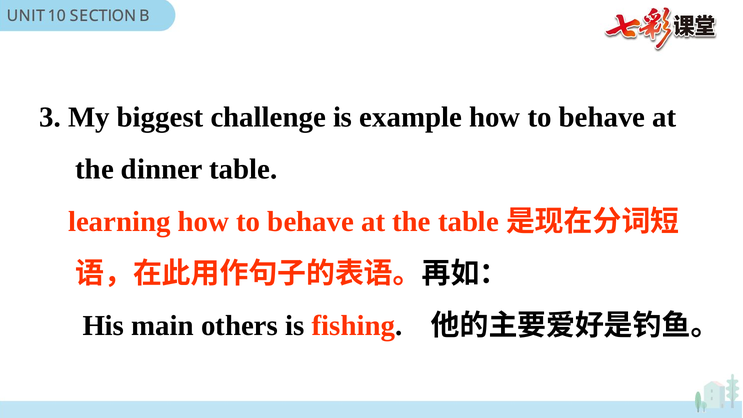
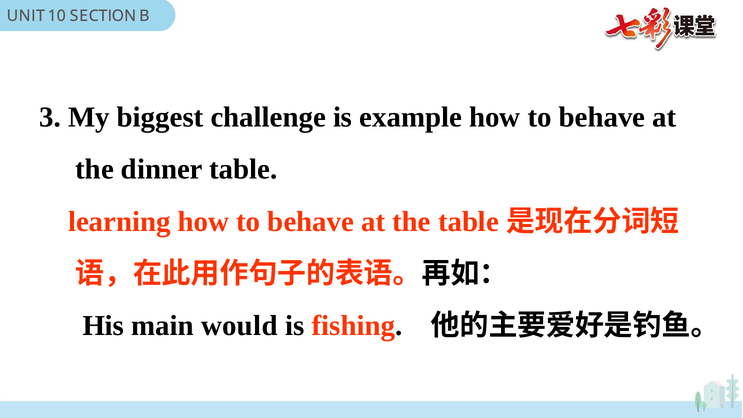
others: others -> would
